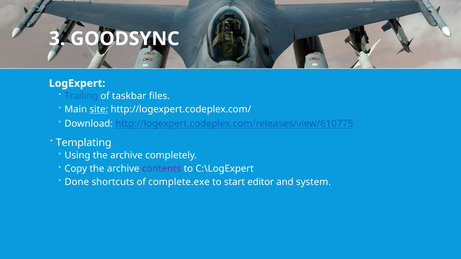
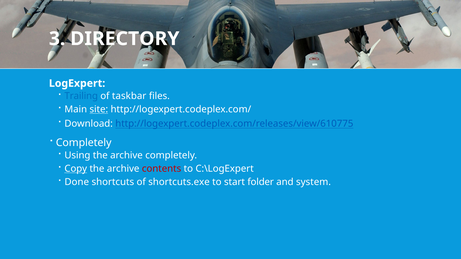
GOODSYNC: GOODSYNC -> DIRECTORY
Templating at (84, 143): Templating -> Completely
Copy underline: none -> present
contents colour: purple -> red
complete.exe: complete.exe -> shortcuts.exe
editor: editor -> folder
